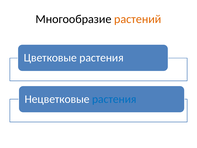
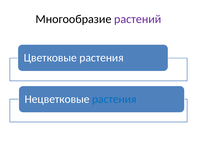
растений colour: orange -> purple
